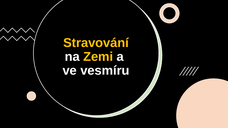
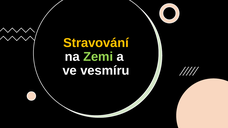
Zemi colour: yellow -> light green
